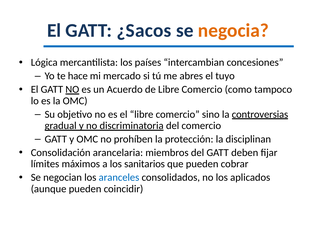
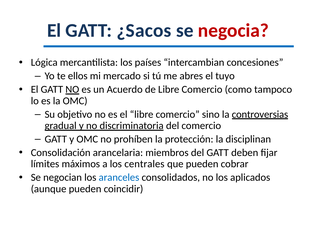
negocia colour: orange -> red
hace: hace -> ellos
sanitarios: sanitarios -> centrales
